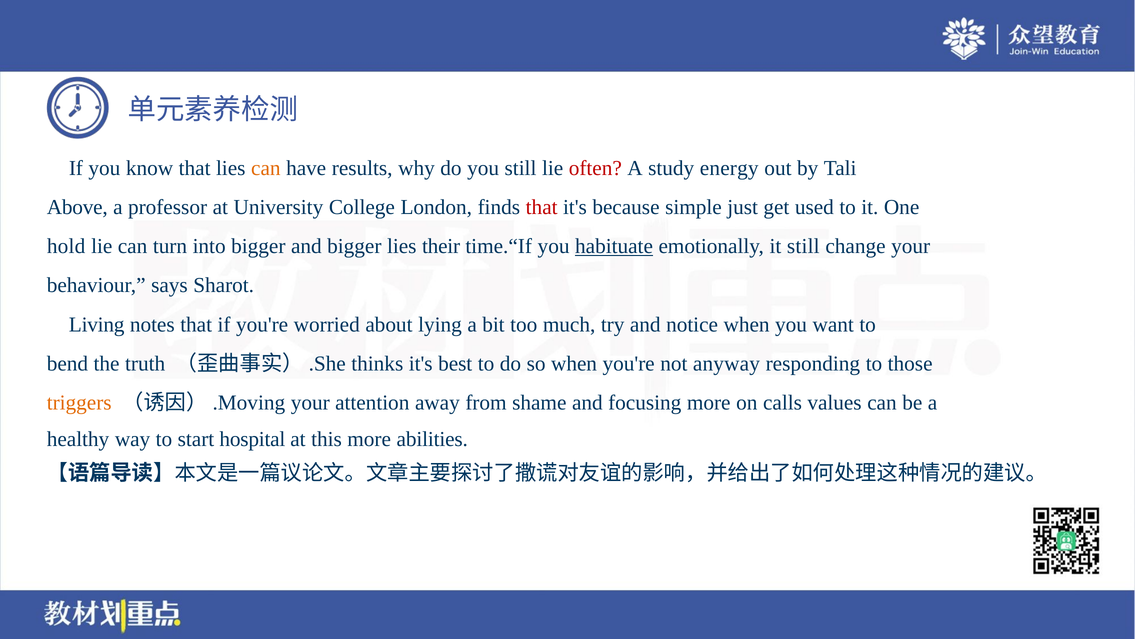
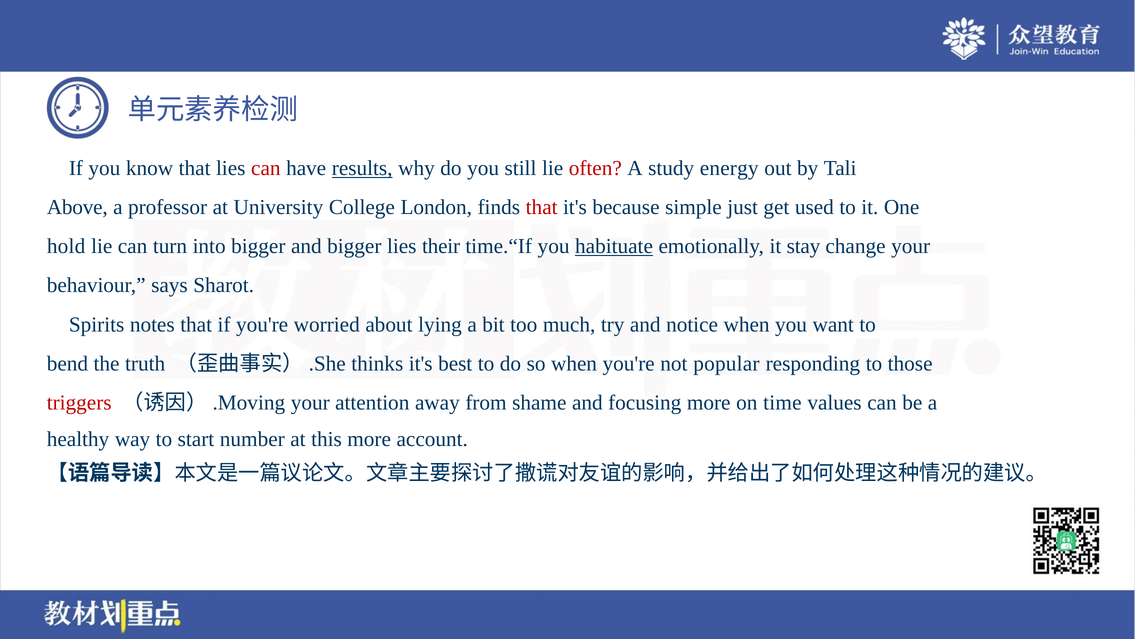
can at (266, 168) colour: orange -> red
results underline: none -> present
it still: still -> stay
Living: Living -> Spirits
anyway: anyway -> popular
triggers colour: orange -> red
calls: calls -> time
hospital: hospital -> number
abilities: abilities -> account
